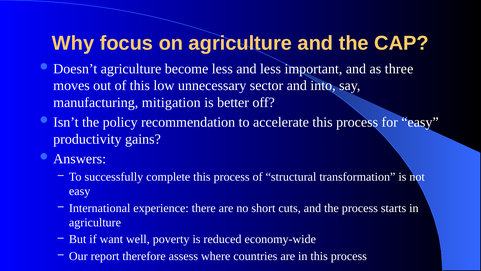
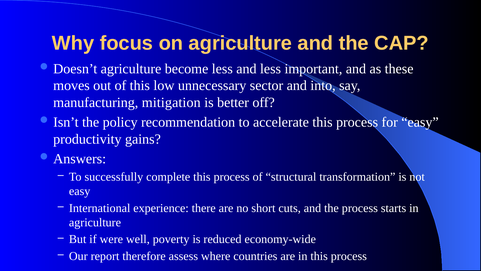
three: three -> these
want: want -> were
